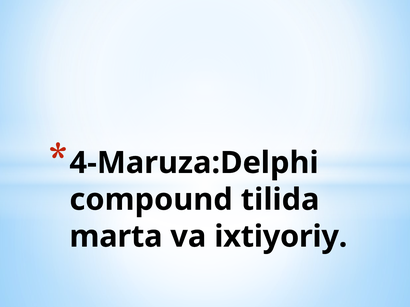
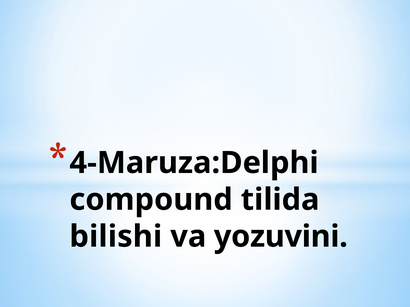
marta: marta -> bilishi
ixtiyoriy: ixtiyoriy -> yozuvini
